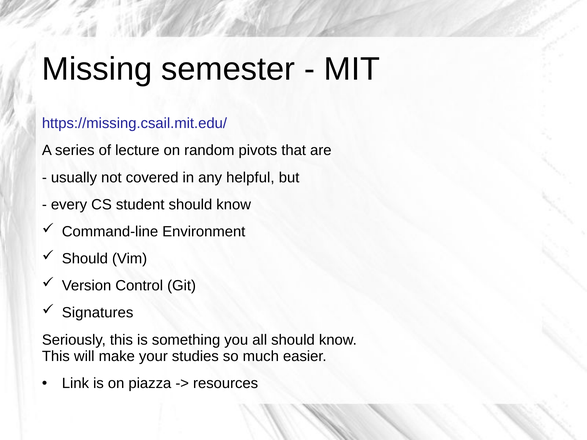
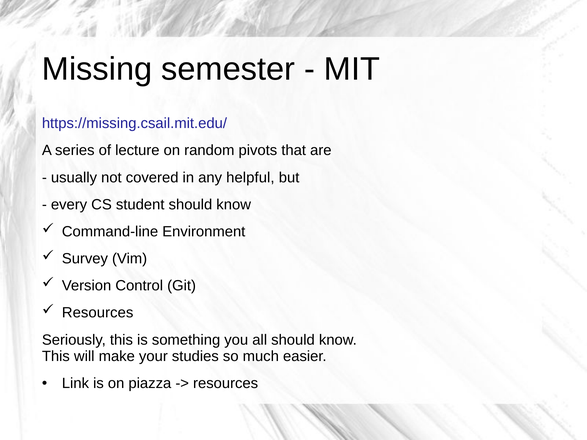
Should at (85, 259): Should -> Survey
Signatures at (98, 313): Signatures -> Resources
